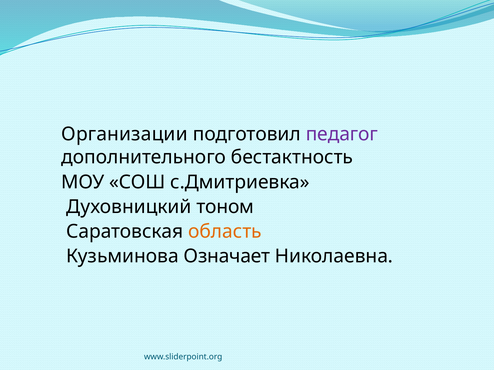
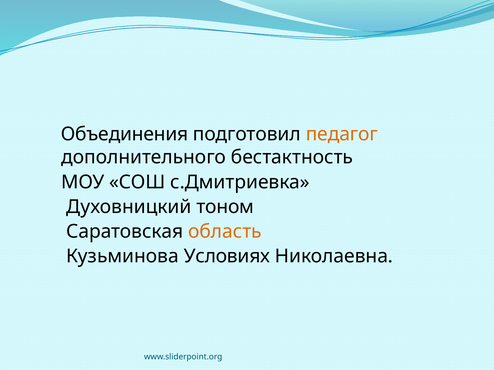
Организации: Организации -> Объединения
педагог colour: purple -> orange
Означает: Означает -> Условиях
